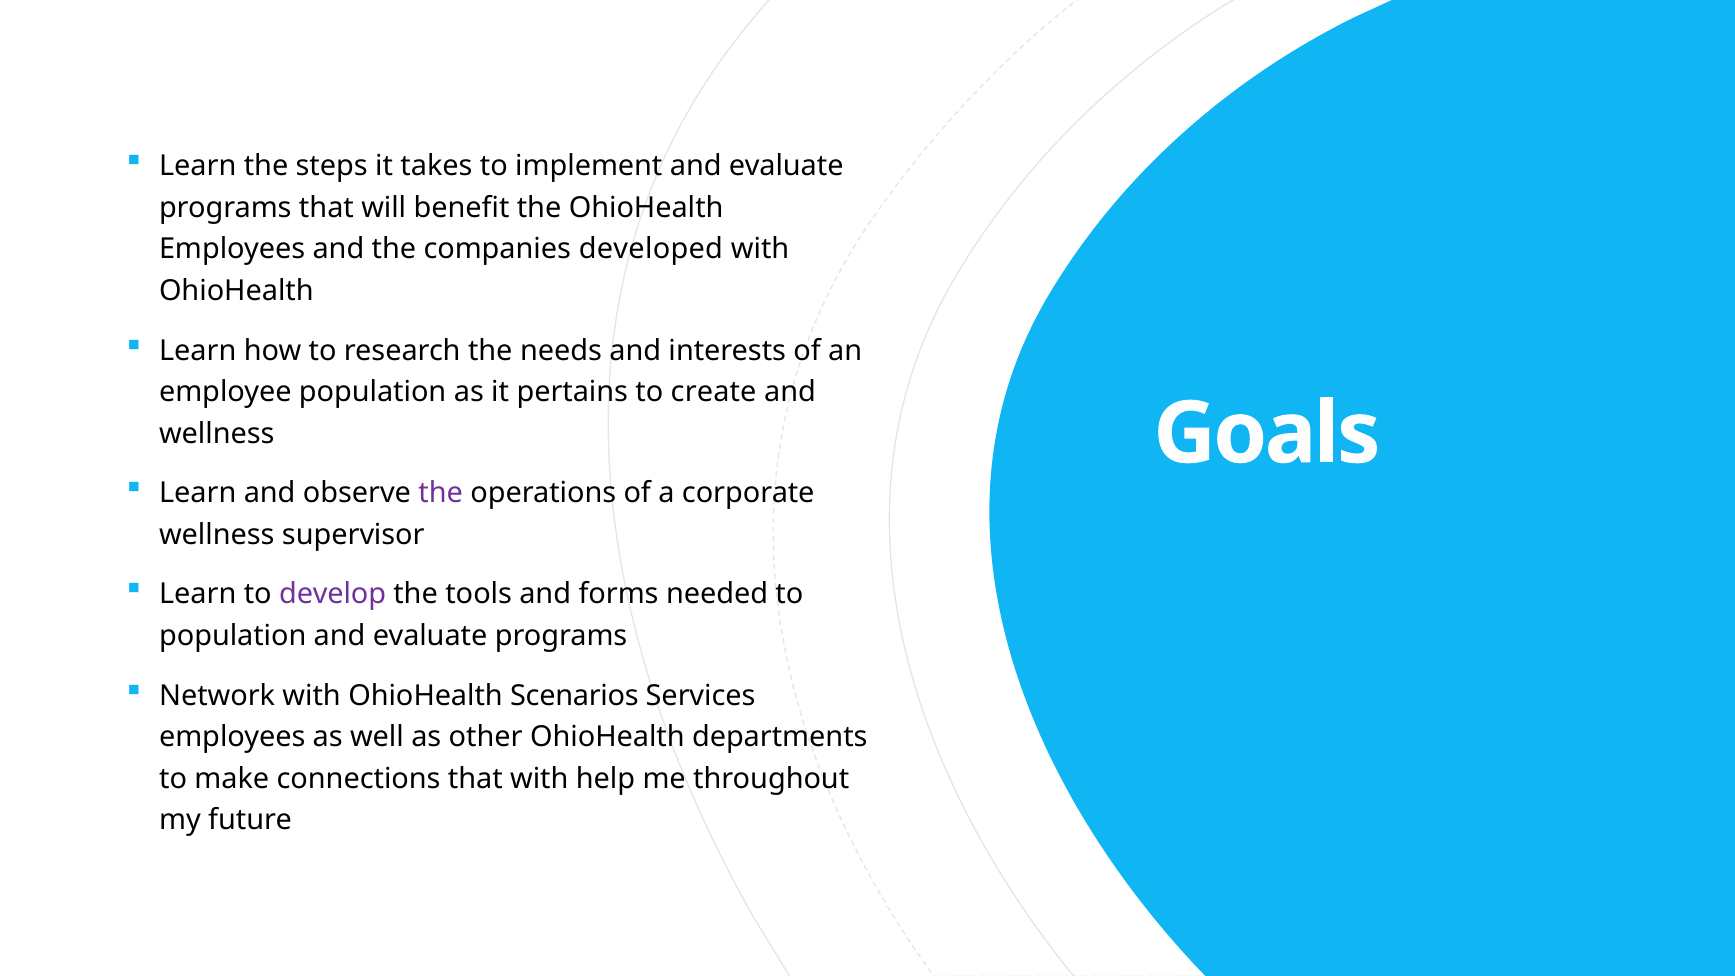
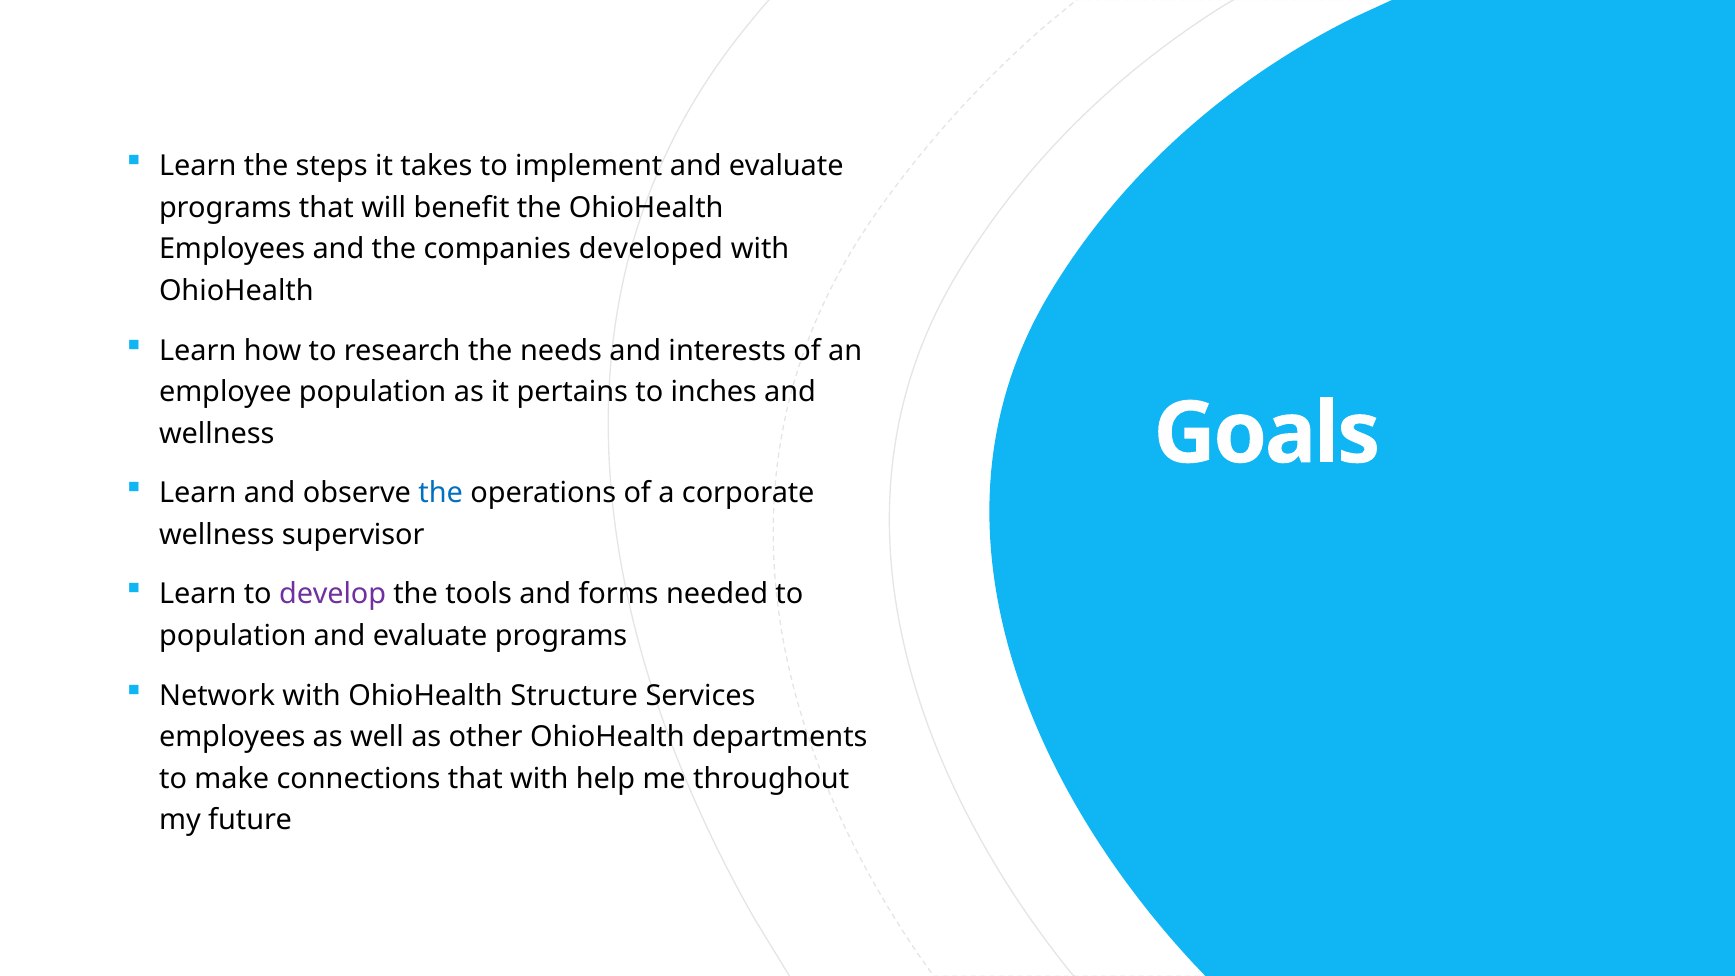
create: create -> inches
the at (441, 493) colour: purple -> blue
Scenarios: Scenarios -> Structure
